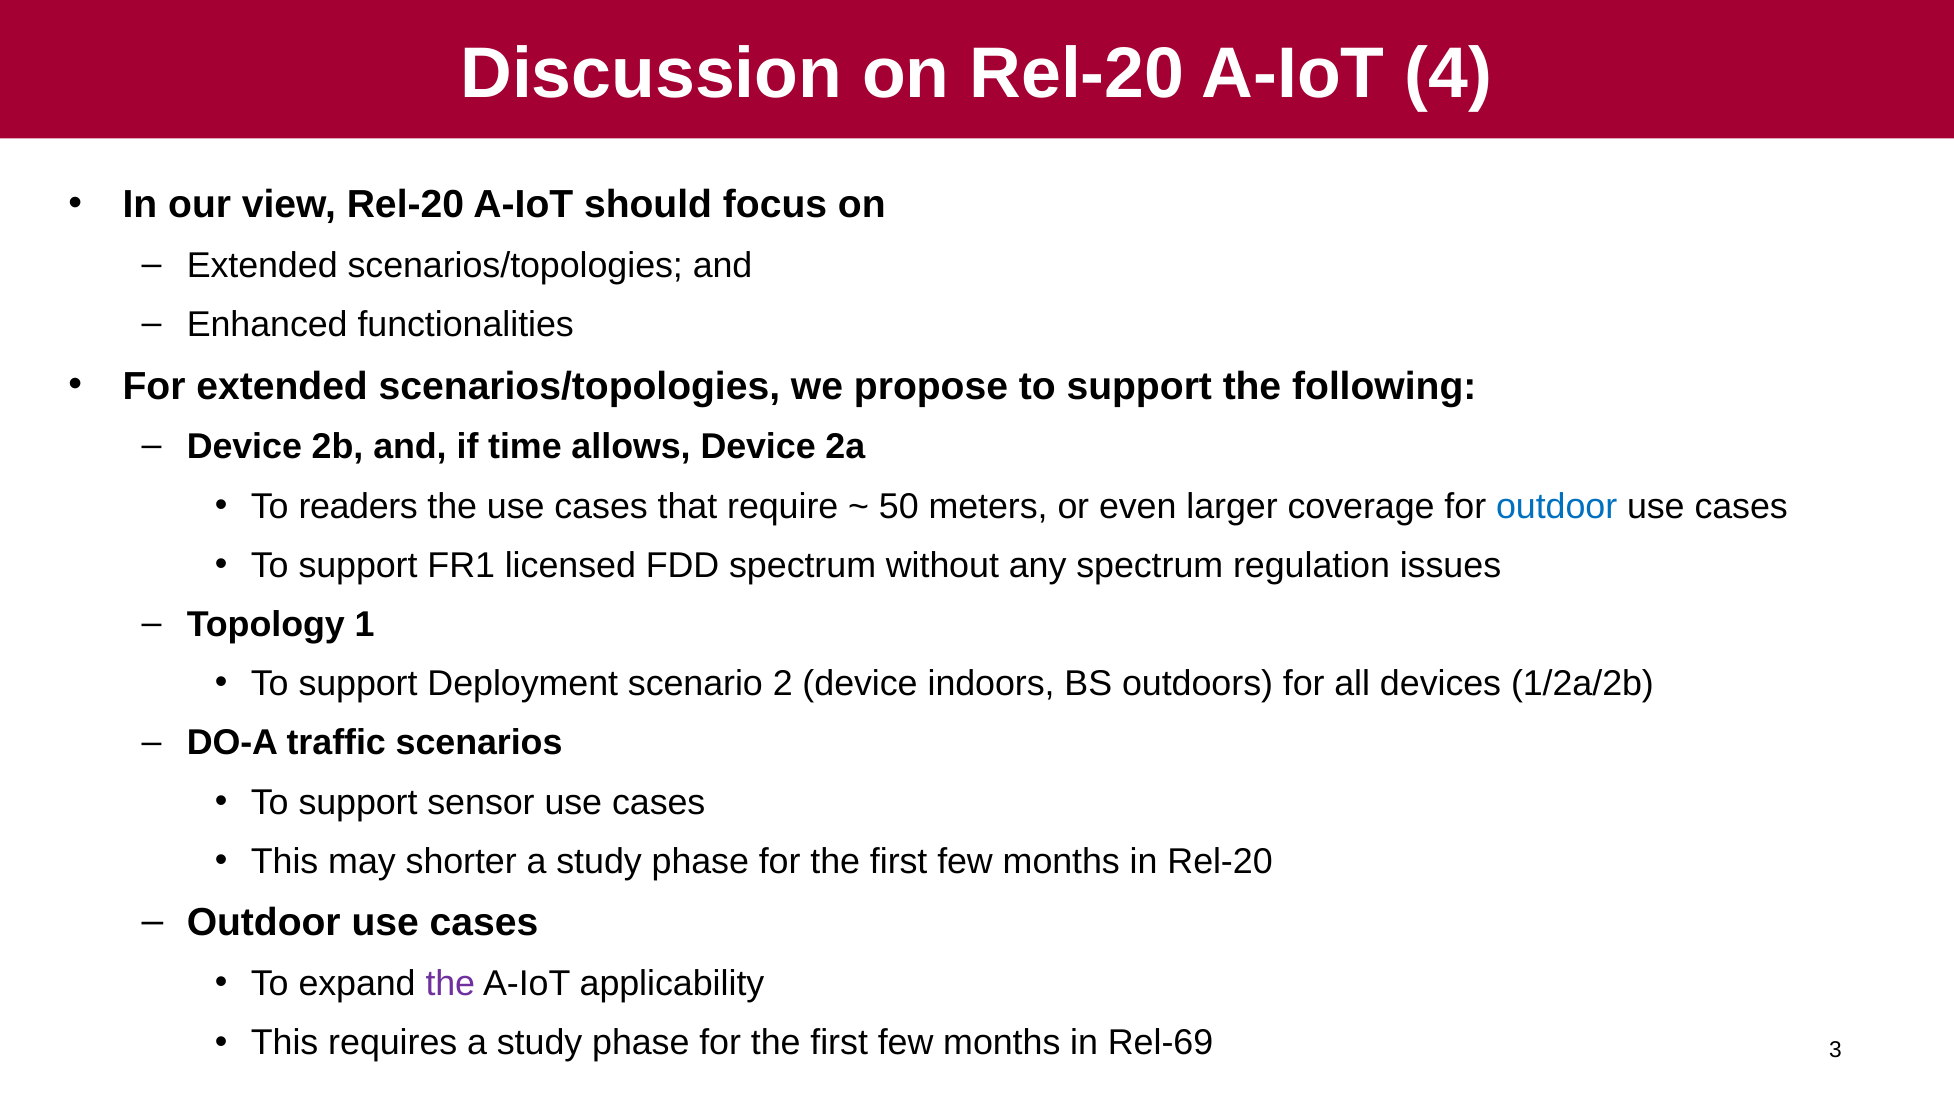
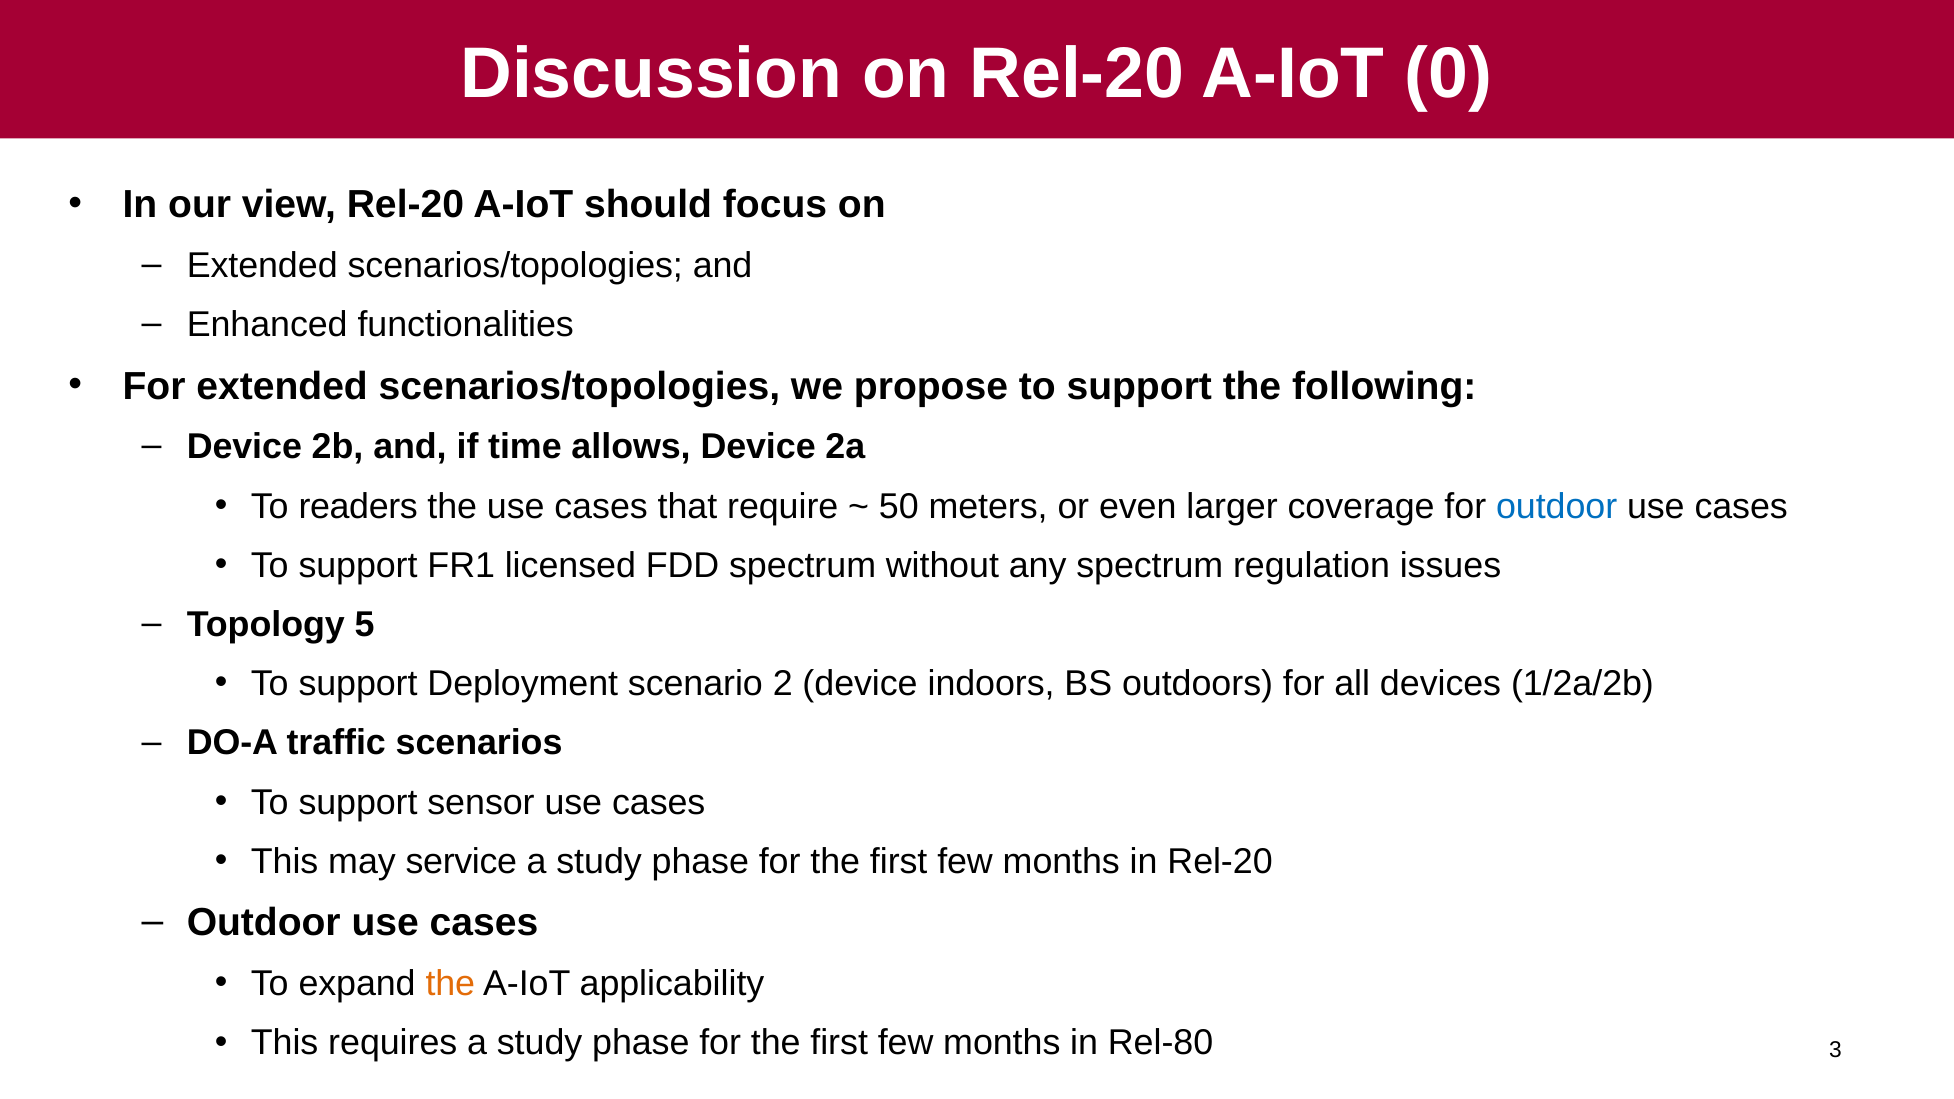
4: 4 -> 0
1: 1 -> 5
shorter: shorter -> service
the at (450, 984) colour: purple -> orange
Rel-69: Rel-69 -> Rel-80
